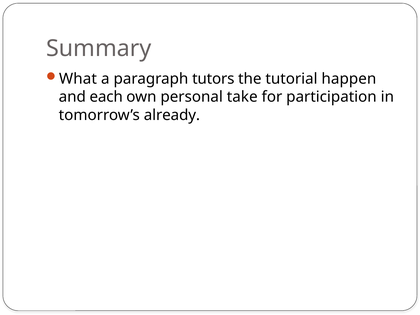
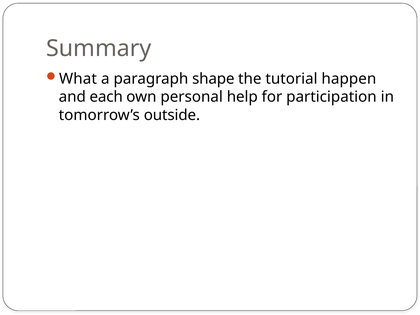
tutors: tutors -> shape
take: take -> help
already: already -> outside
